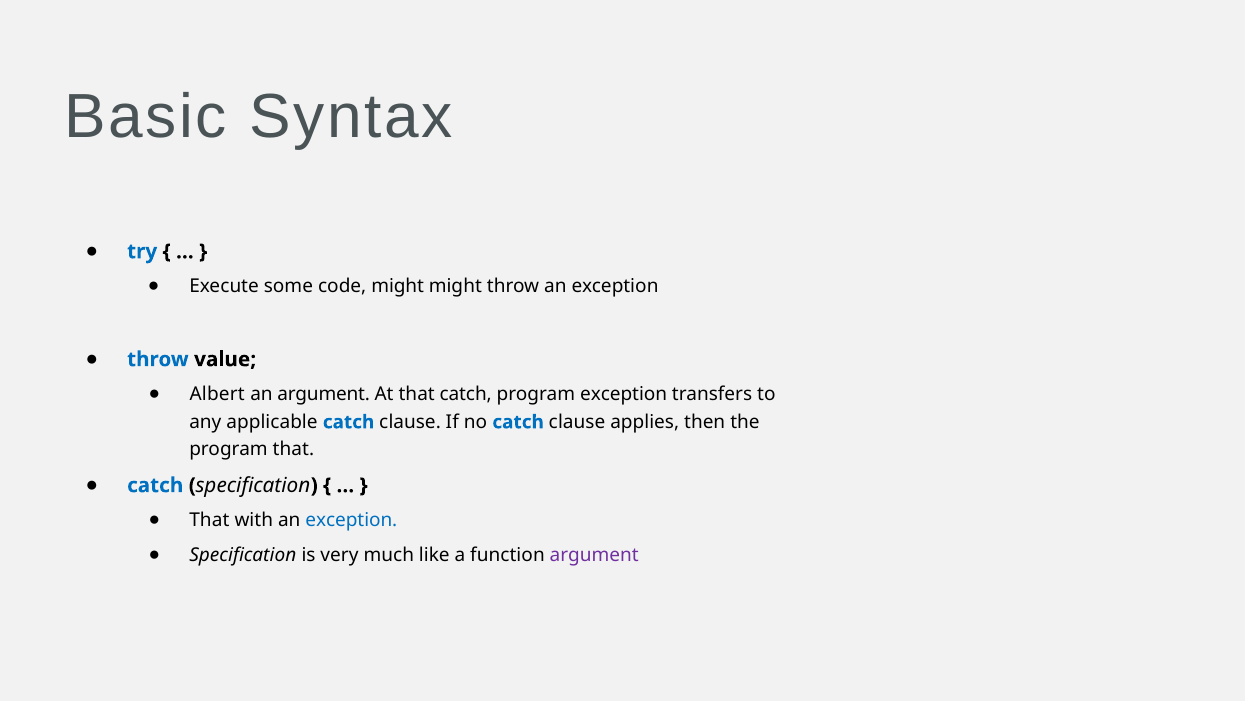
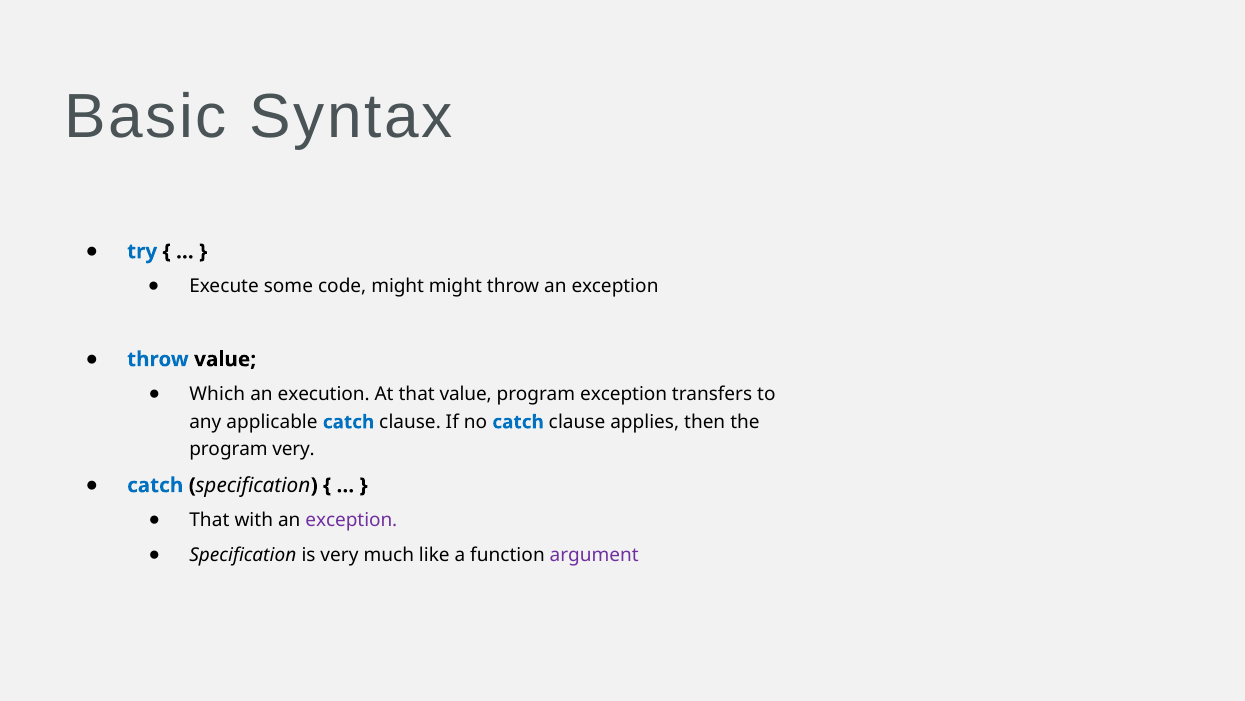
Albert: Albert -> Which
an argument: argument -> execution
that catch: catch -> value
program that: that -> very
exception at (351, 520) colour: blue -> purple
